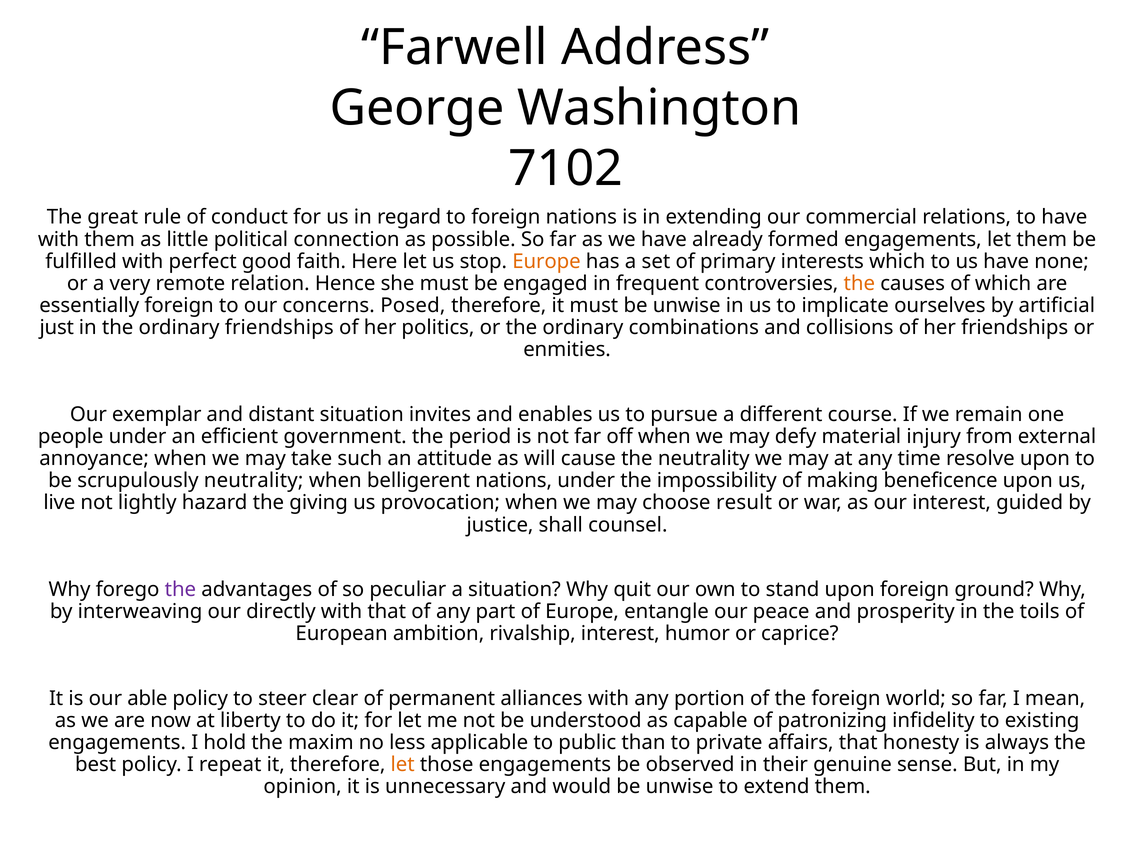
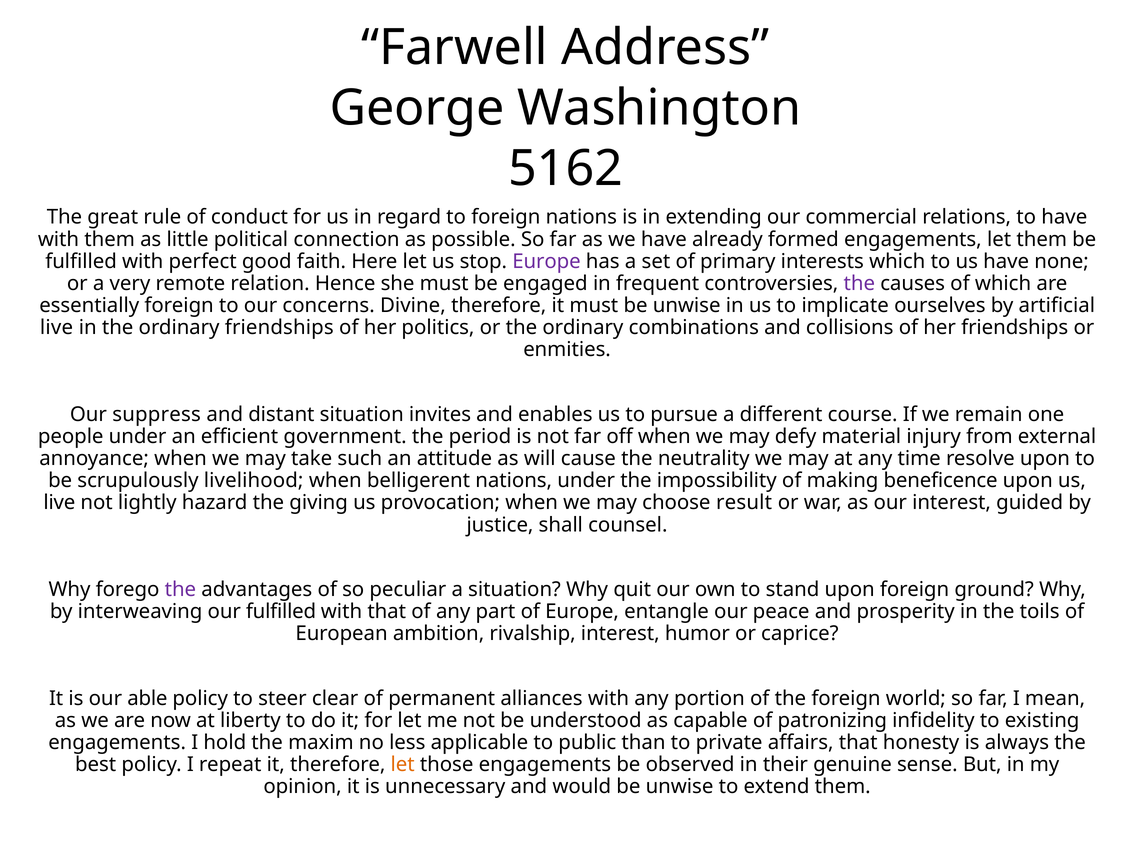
7102: 7102 -> 5162
Europe at (546, 261) colour: orange -> purple
the at (859, 284) colour: orange -> purple
Posed: Posed -> Divine
just at (57, 328): just -> live
exemplar: exemplar -> suppress
scrupulously neutrality: neutrality -> livelihood
our directly: directly -> fulfilled
